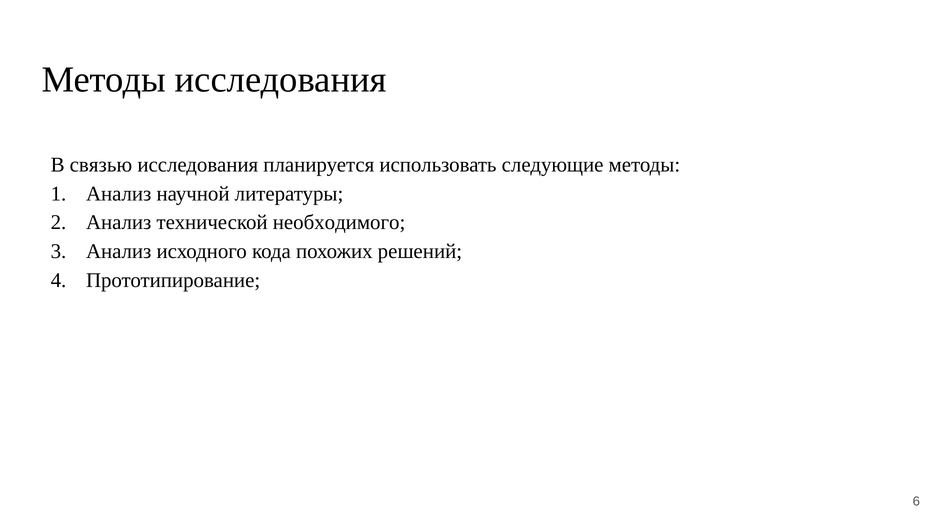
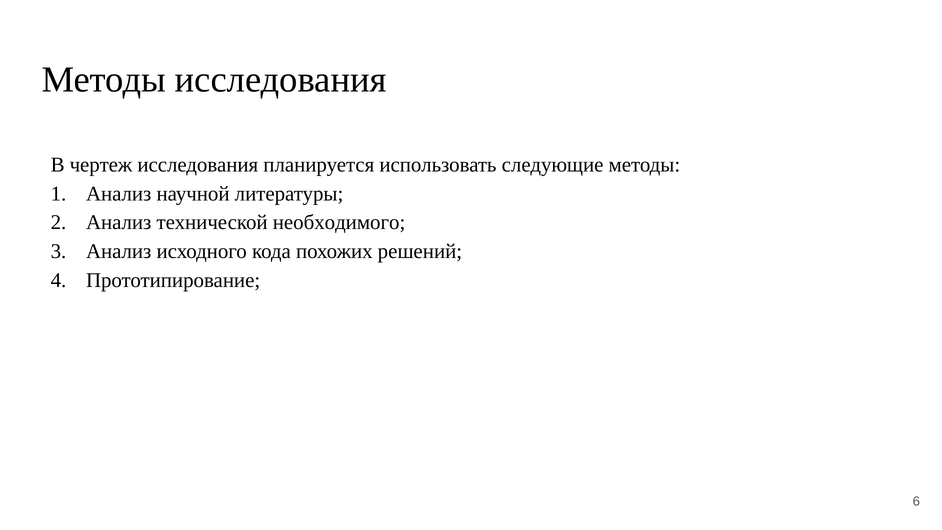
связью: связью -> чертеж
